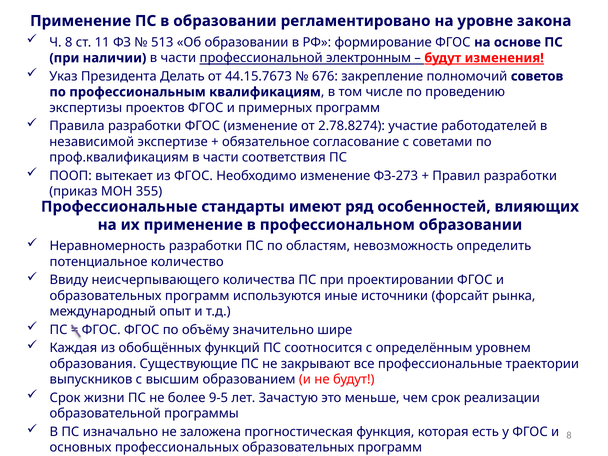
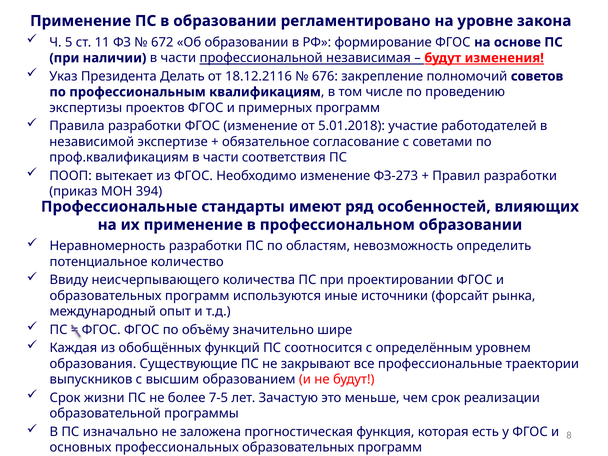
Ч 8: 8 -> 5
513: 513 -> 672
электронным: электронным -> независимая
44.15.7673: 44.15.7673 -> 18.12.2116
2.78.8274: 2.78.8274 -> 5.01.2018
355: 355 -> 394
9-5: 9-5 -> 7-5
